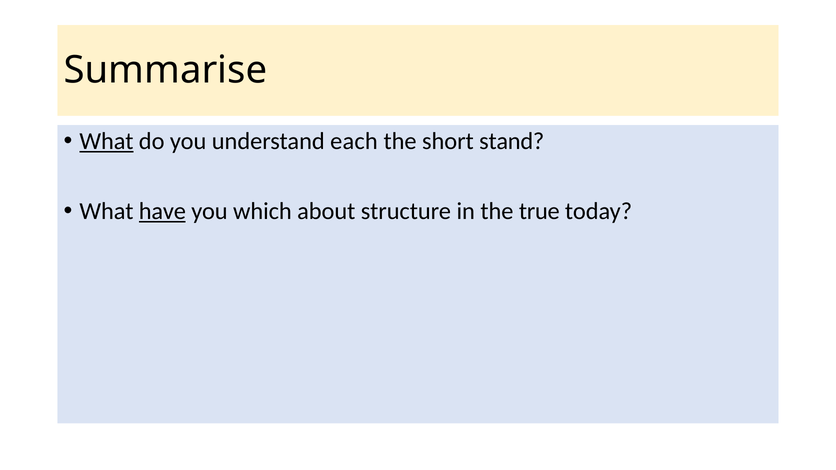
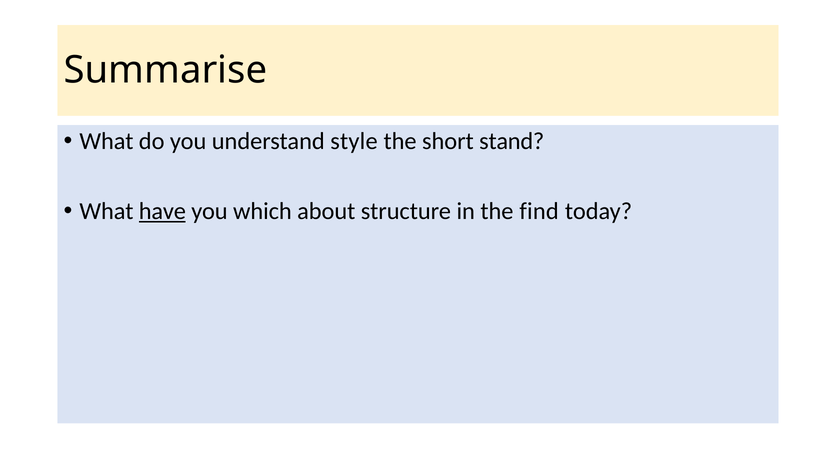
What at (106, 141) underline: present -> none
each: each -> style
true: true -> find
